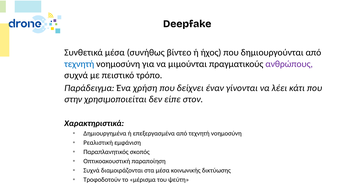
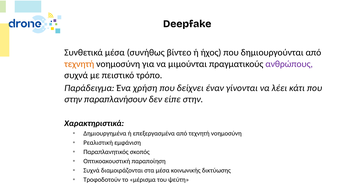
τεχνητή at (79, 64) colour: blue -> orange
χρησιμοποιείται: χρησιμοποιείται -> παραπλανήσουν
είπε στον: στον -> στην
